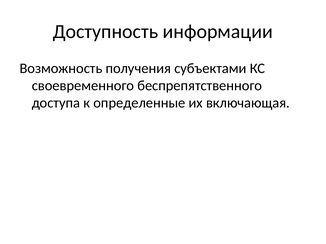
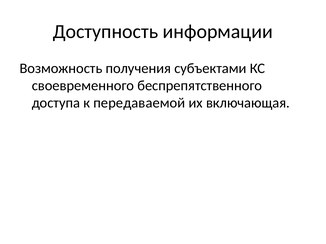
определенные: определенные -> передаваемой
